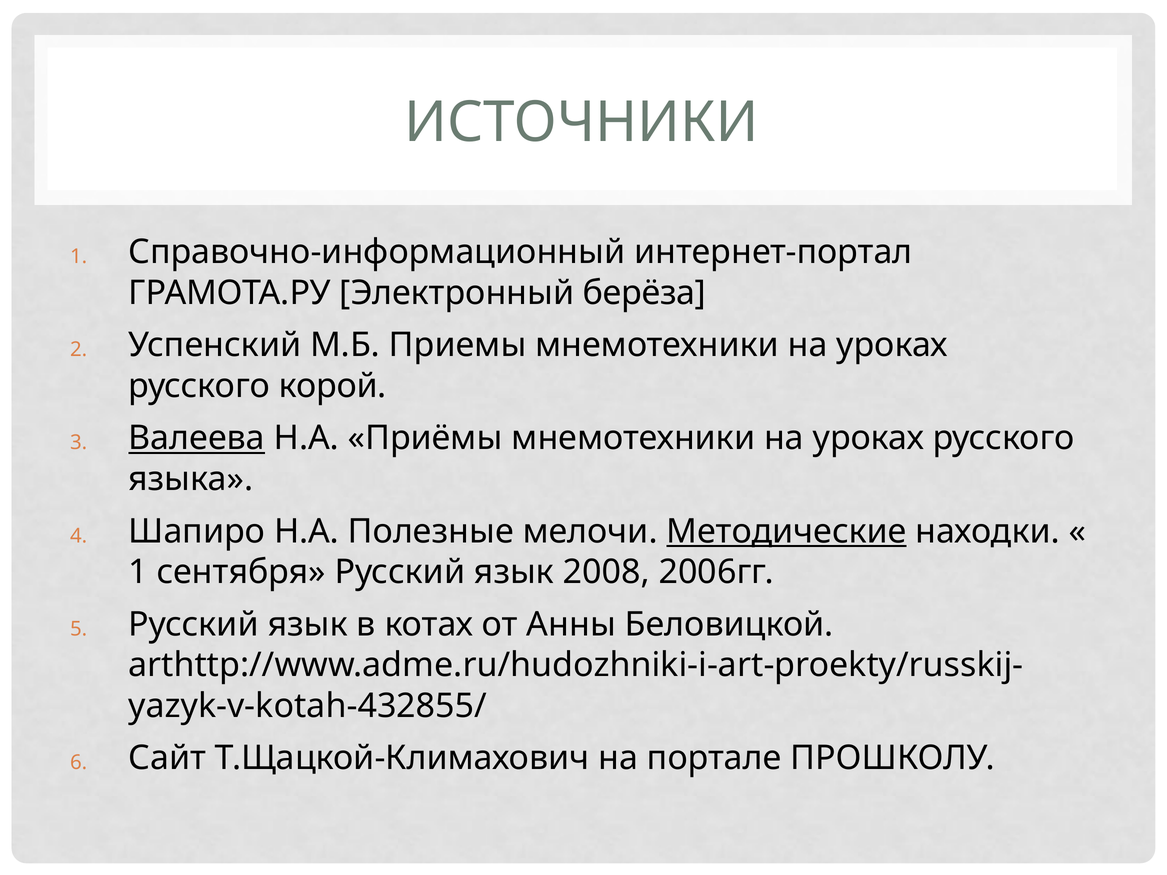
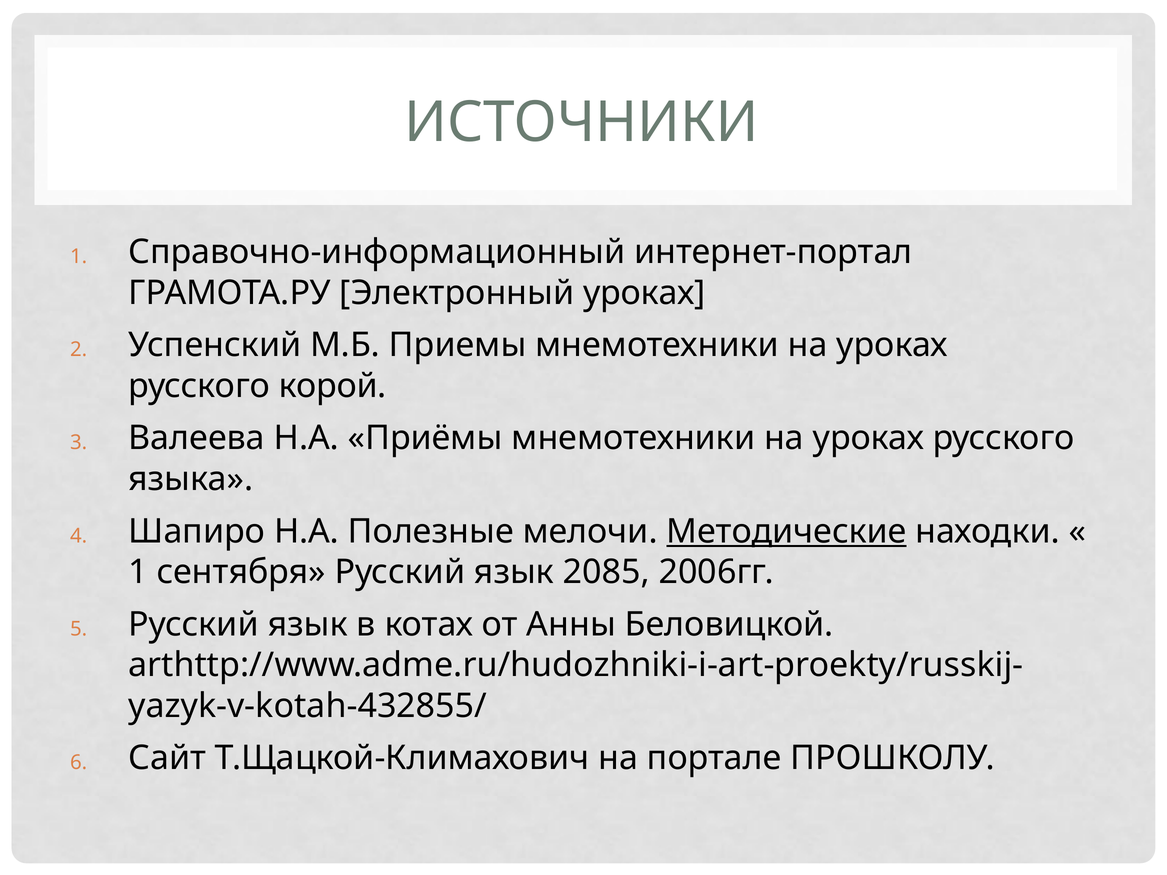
Электронный берёза: берёза -> уроках
Валеева underline: present -> none
2008: 2008 -> 2085
